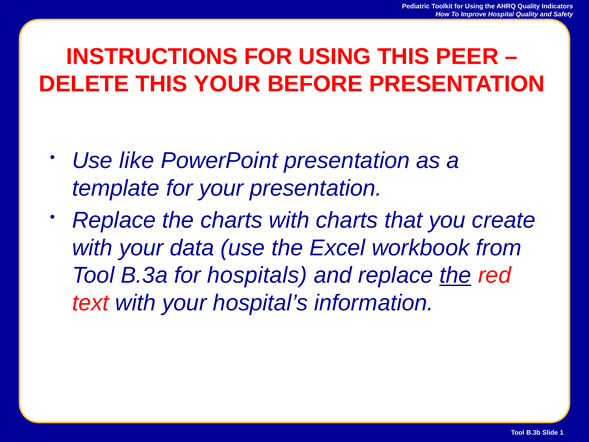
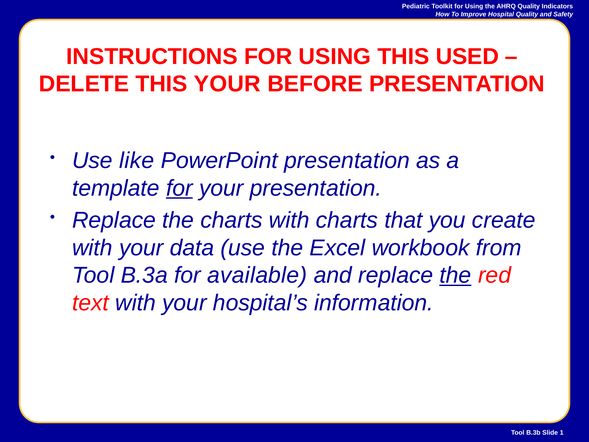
PEER: PEER -> USED
for at (179, 188) underline: none -> present
hospitals: hospitals -> available
